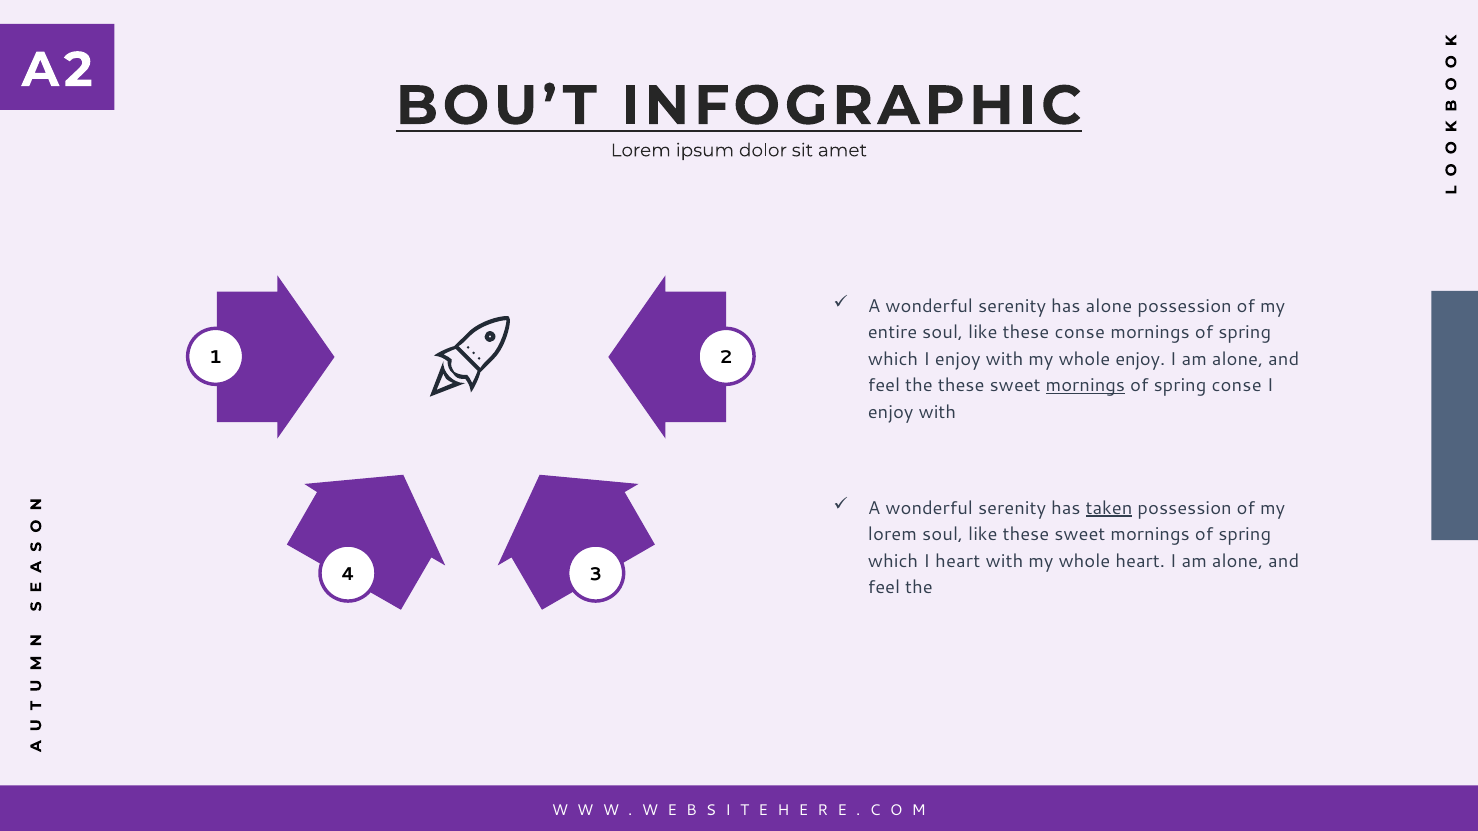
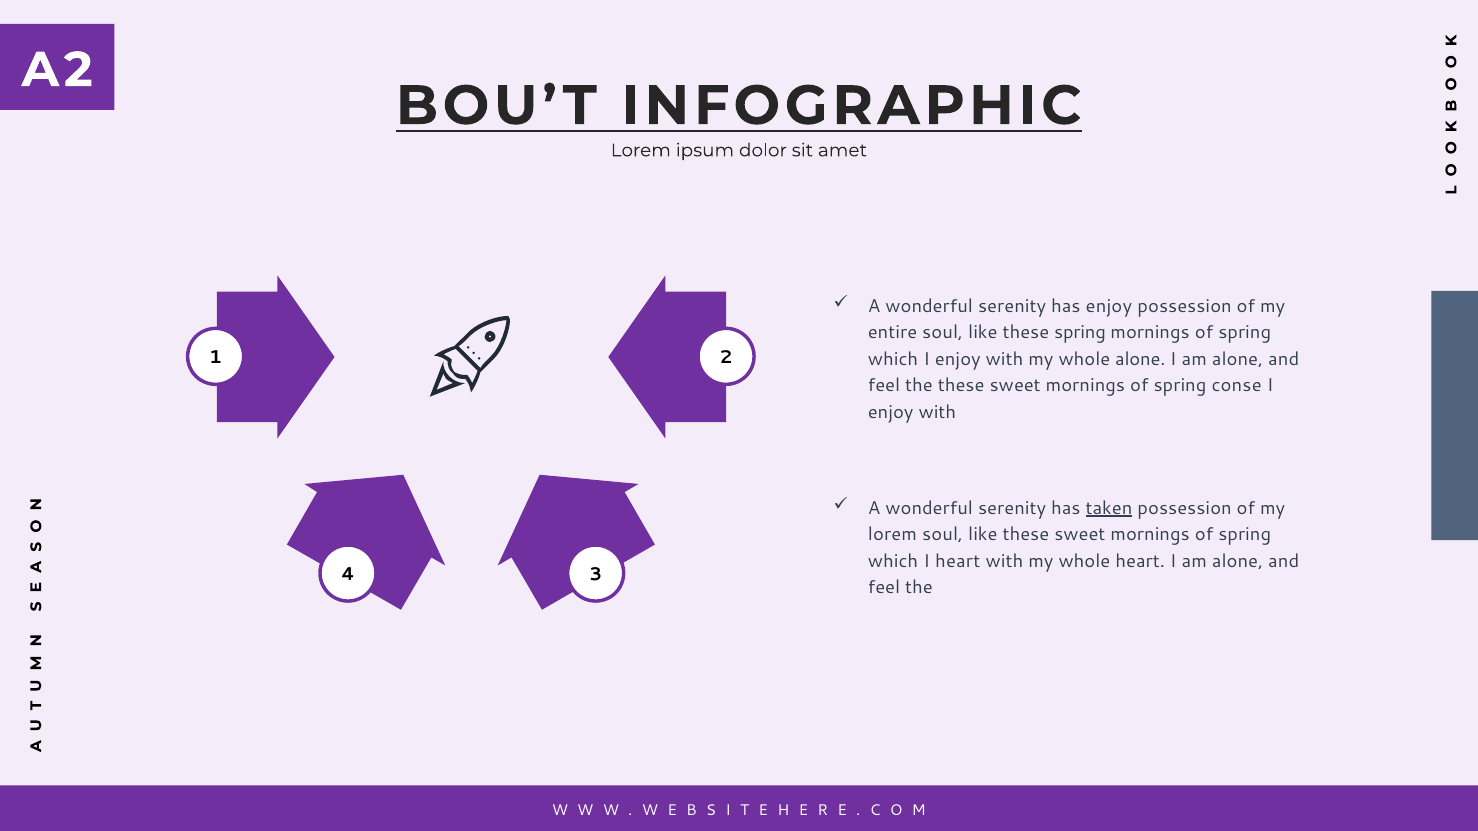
has alone: alone -> enjoy
these conse: conse -> spring
whole enjoy: enjoy -> alone
mornings at (1085, 386) underline: present -> none
